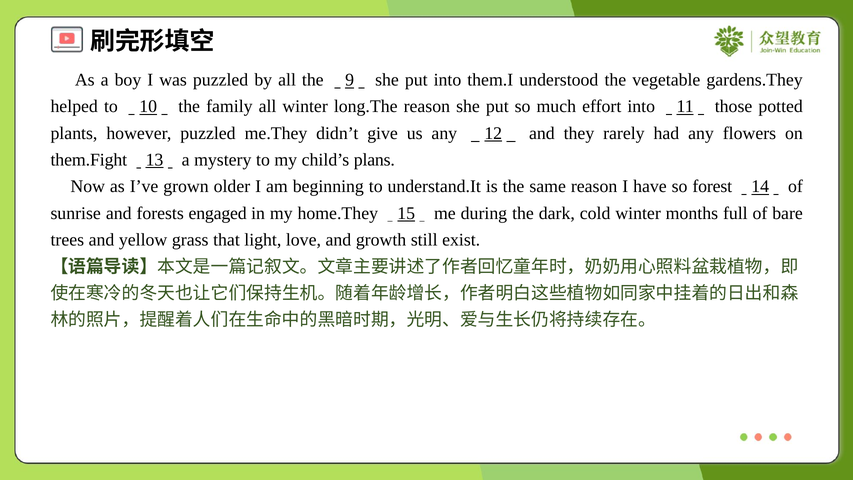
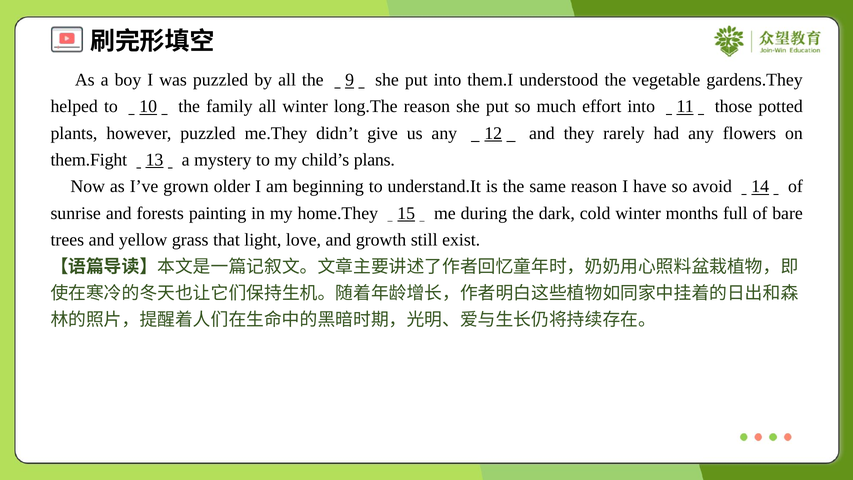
forest: forest -> avoid
engaged: engaged -> painting
